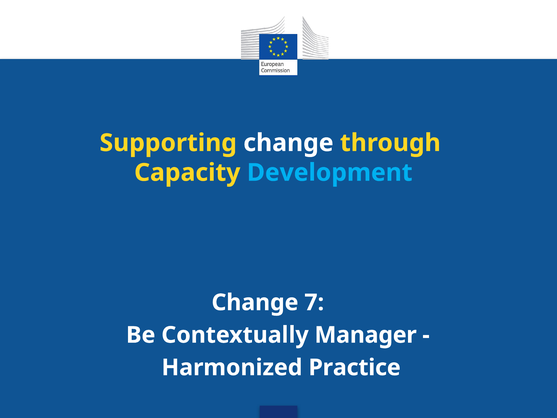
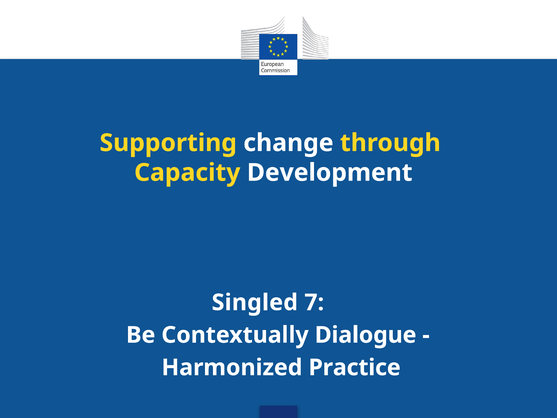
Development colour: light blue -> white
Change at (255, 302): Change -> Singled
Manager: Manager -> Dialogue
